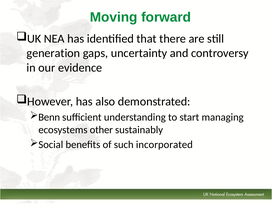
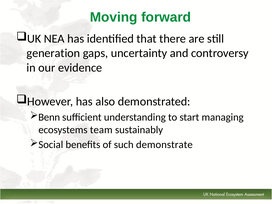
other: other -> team
incorporated: incorporated -> demonstrate
